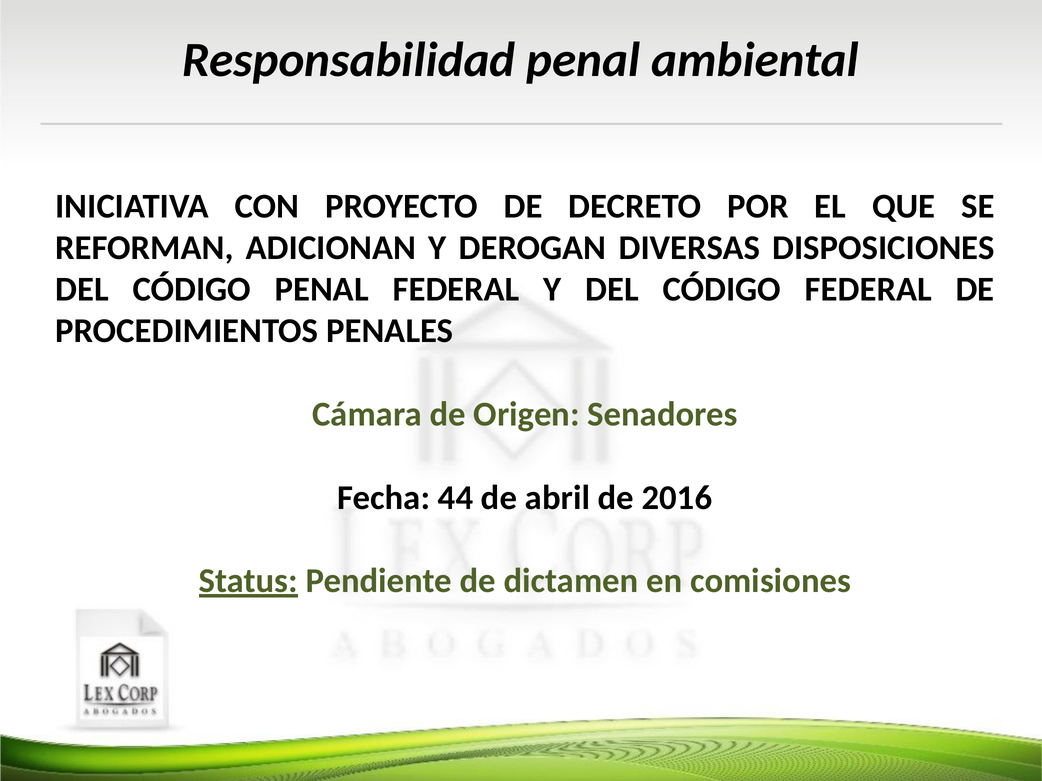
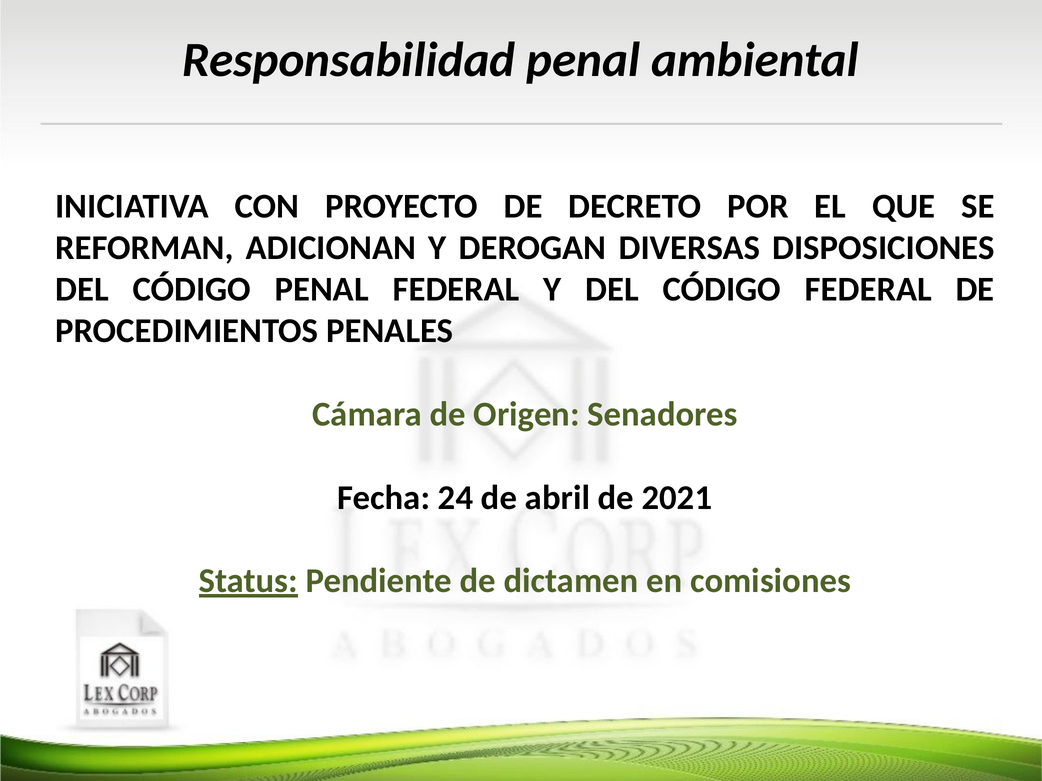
44: 44 -> 24
2016: 2016 -> 2021
